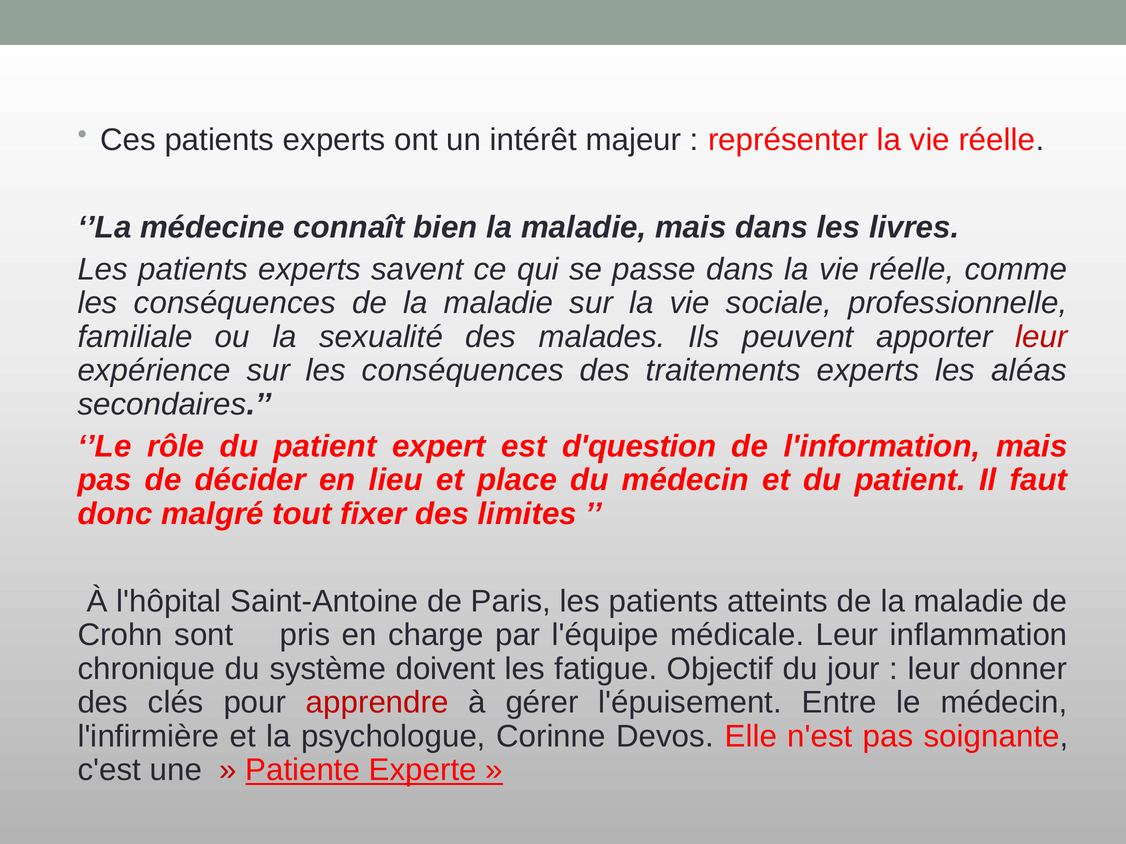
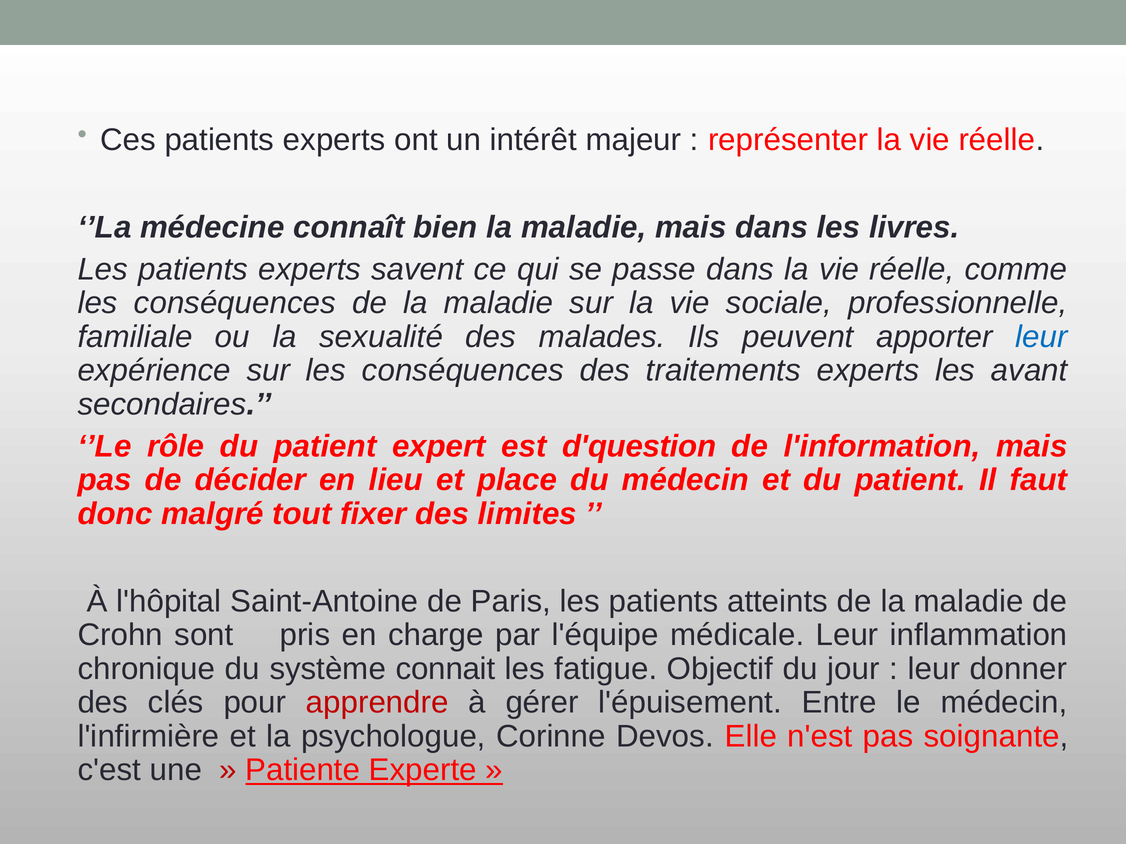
leur at (1041, 337) colour: red -> blue
aléas: aléas -> avant
doivent: doivent -> connait
